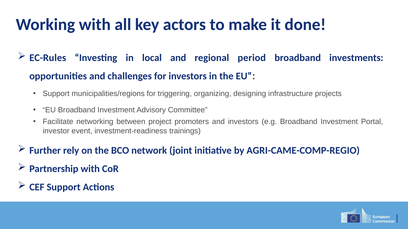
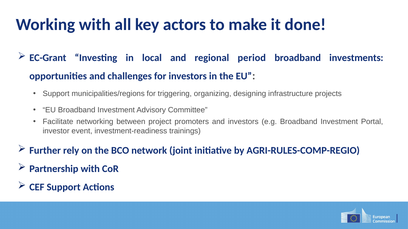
EC-Rules: EC-Rules -> EC-Grant
AGRI-CAME-COMP-REGIO: AGRI-CAME-COMP-REGIO -> AGRI-RULES-COMP-REGIO
